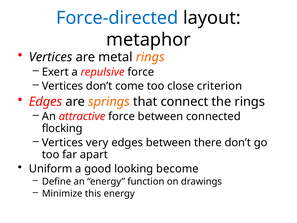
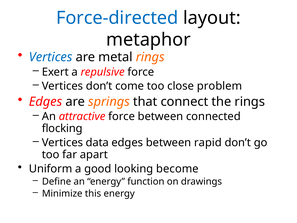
Vertices at (51, 57) colour: black -> blue
criterion: criterion -> problem
very: very -> data
there: there -> rapid
